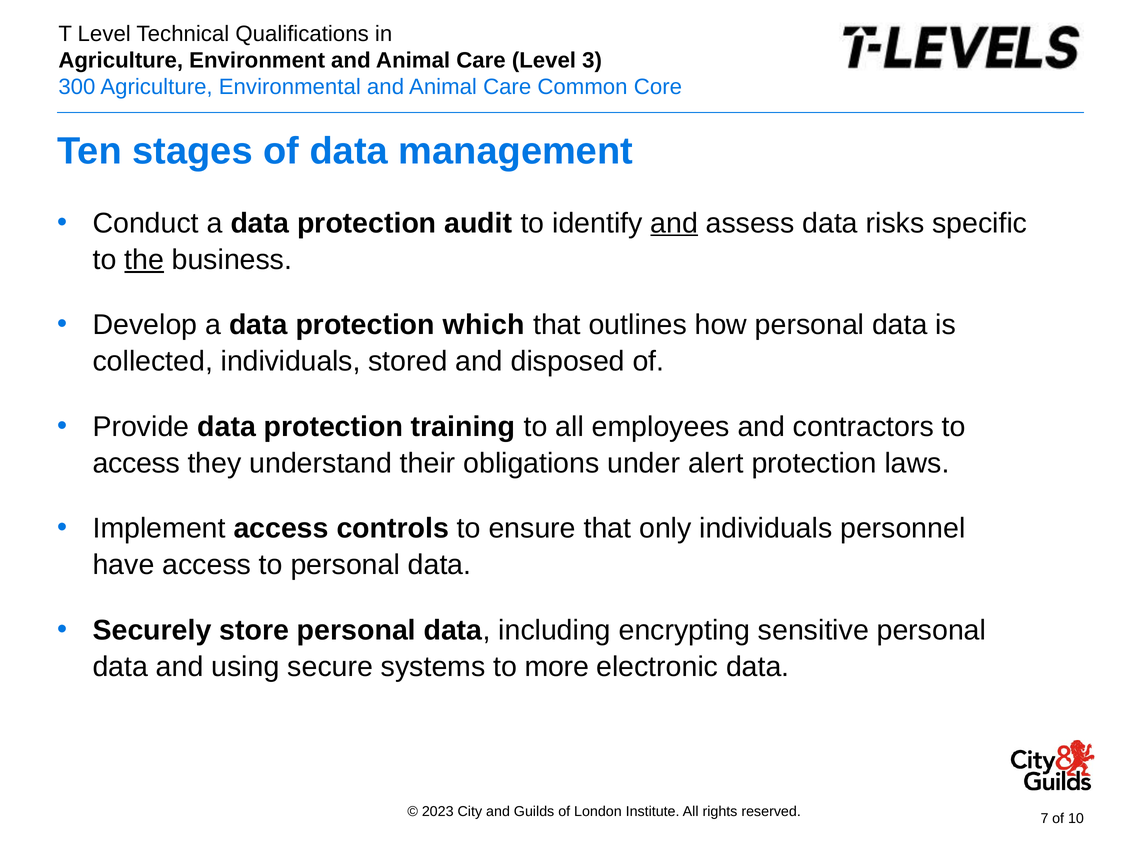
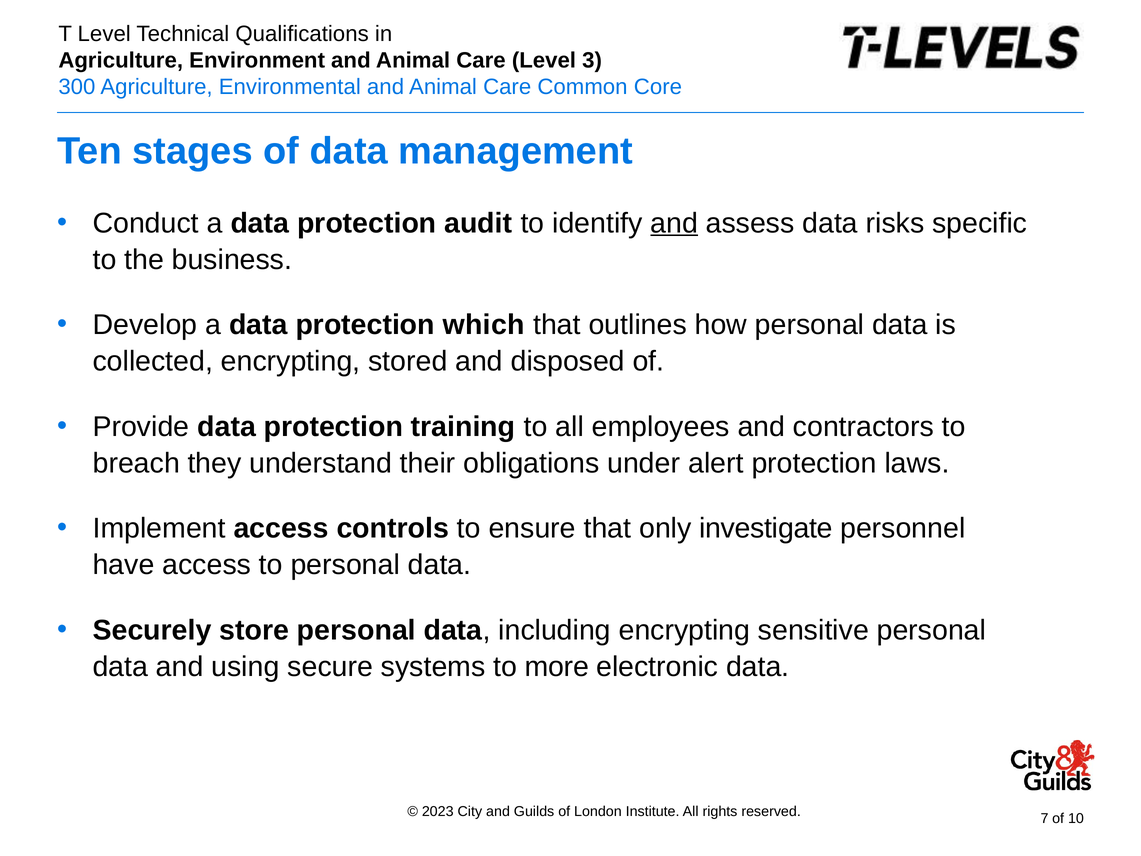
the underline: present -> none
collected individuals: individuals -> encrypting
access at (136, 463): access -> breach
only individuals: individuals -> investigate
